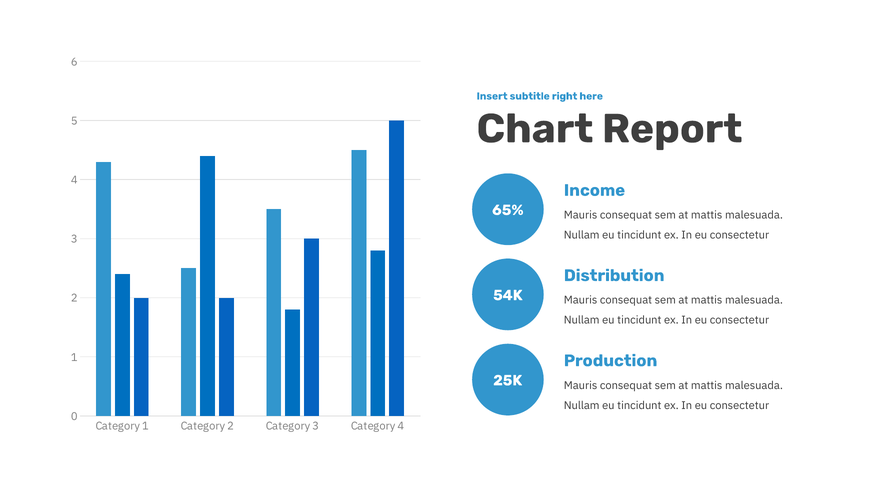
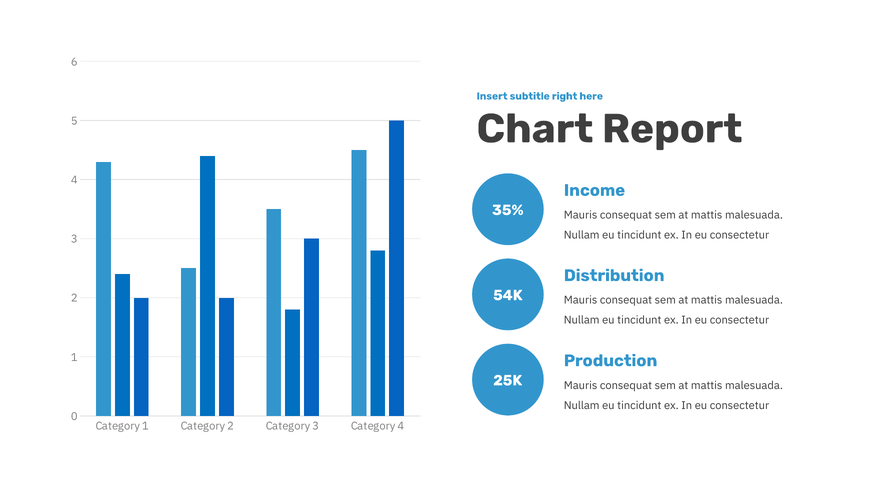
65%: 65% -> 35%
